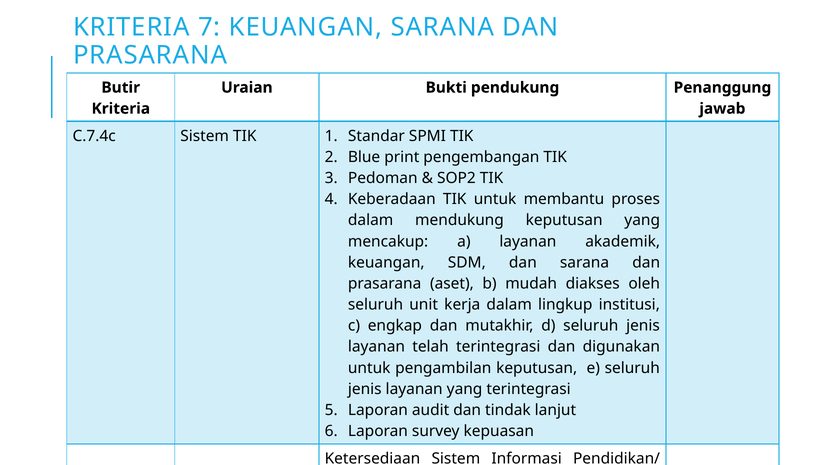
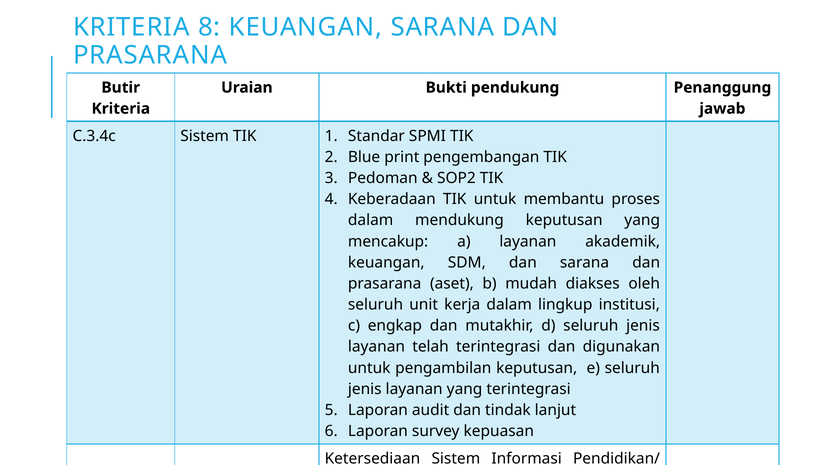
7: 7 -> 8
C.7.4c: C.7.4c -> C.3.4c
